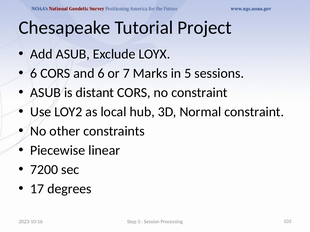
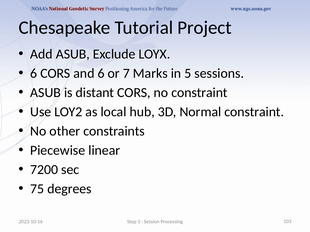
17: 17 -> 75
